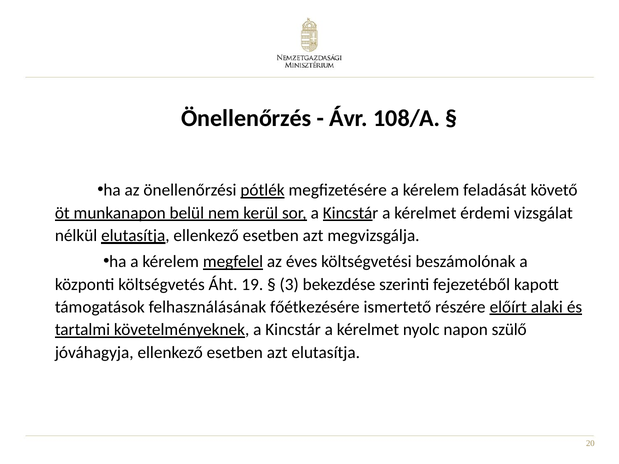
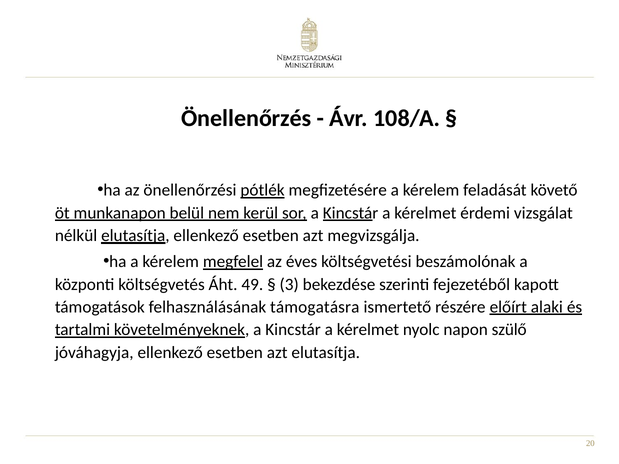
19: 19 -> 49
főétkezésére: főétkezésére -> támogatásra
